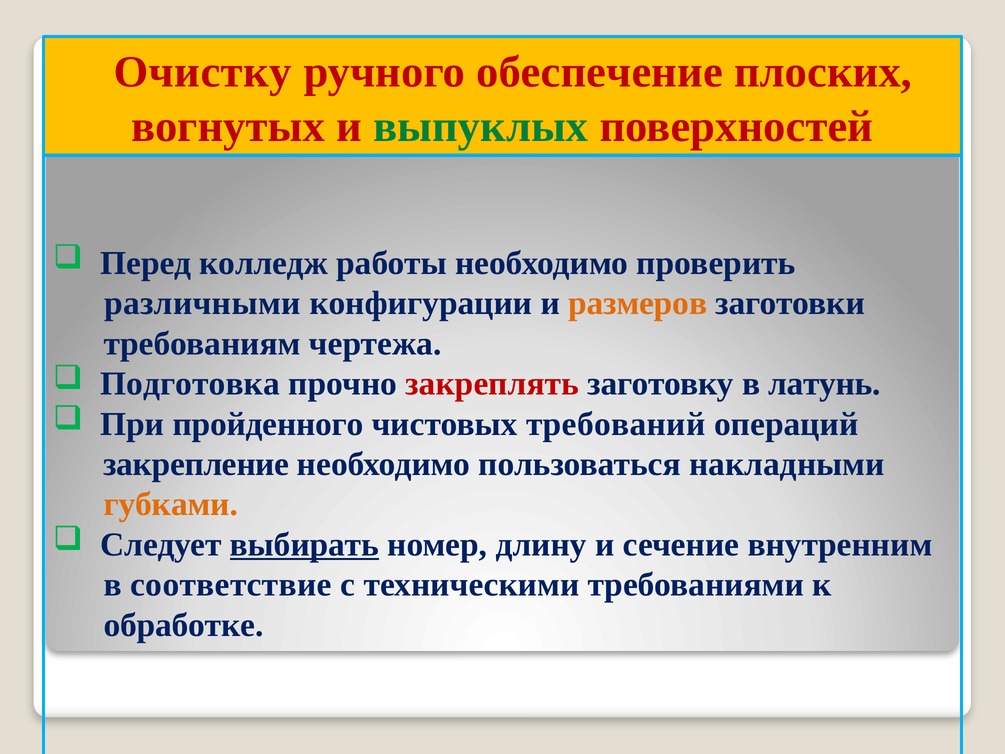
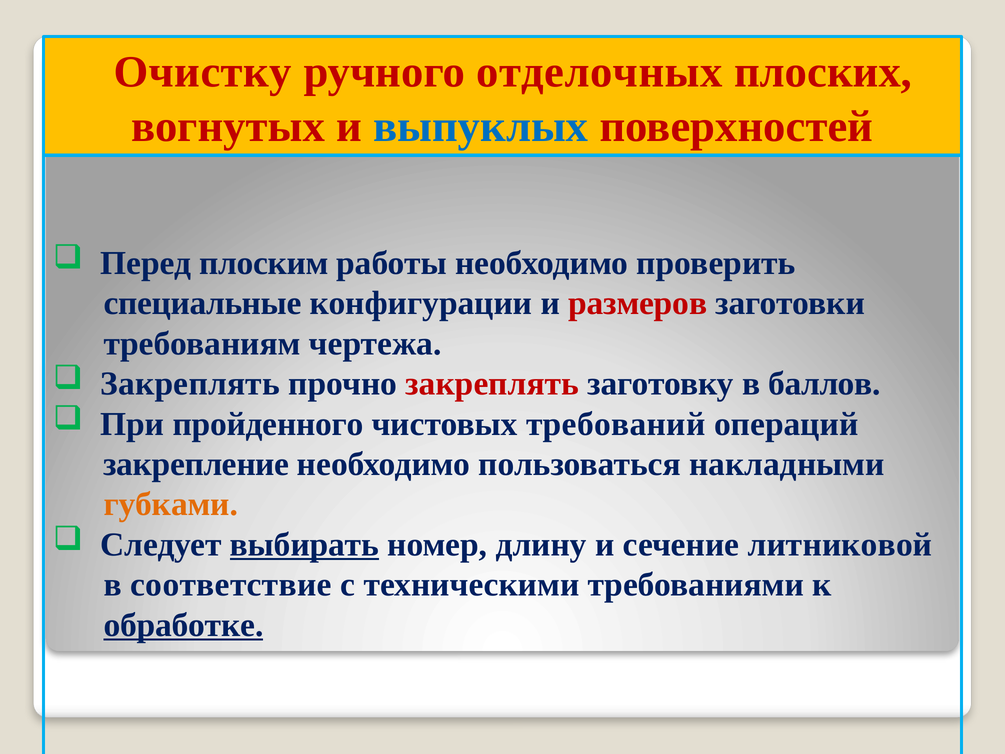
обеспечение: обеспечение -> отделочных
выпуклых colour: green -> blue
колледж: колледж -> плоским
различными: различными -> специальные
размеров colour: orange -> red
Подготовка at (190, 384): Подготовка -> Закреплять
латунь: латунь -> баллов
внутренним: внутренним -> литниковой
обработке underline: none -> present
